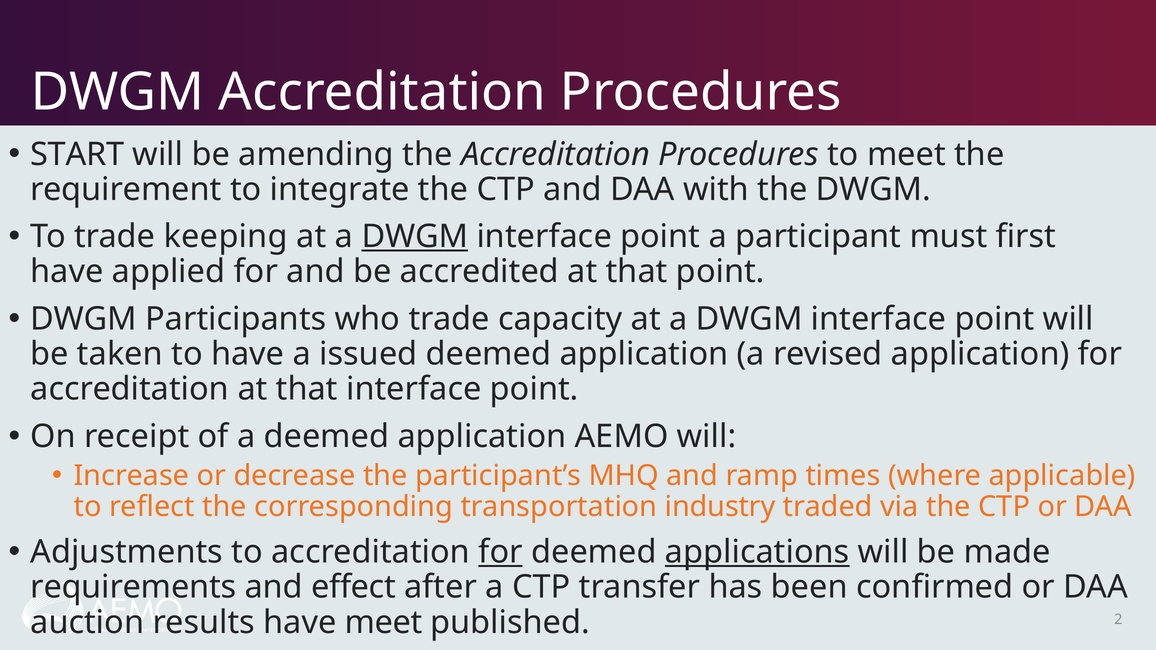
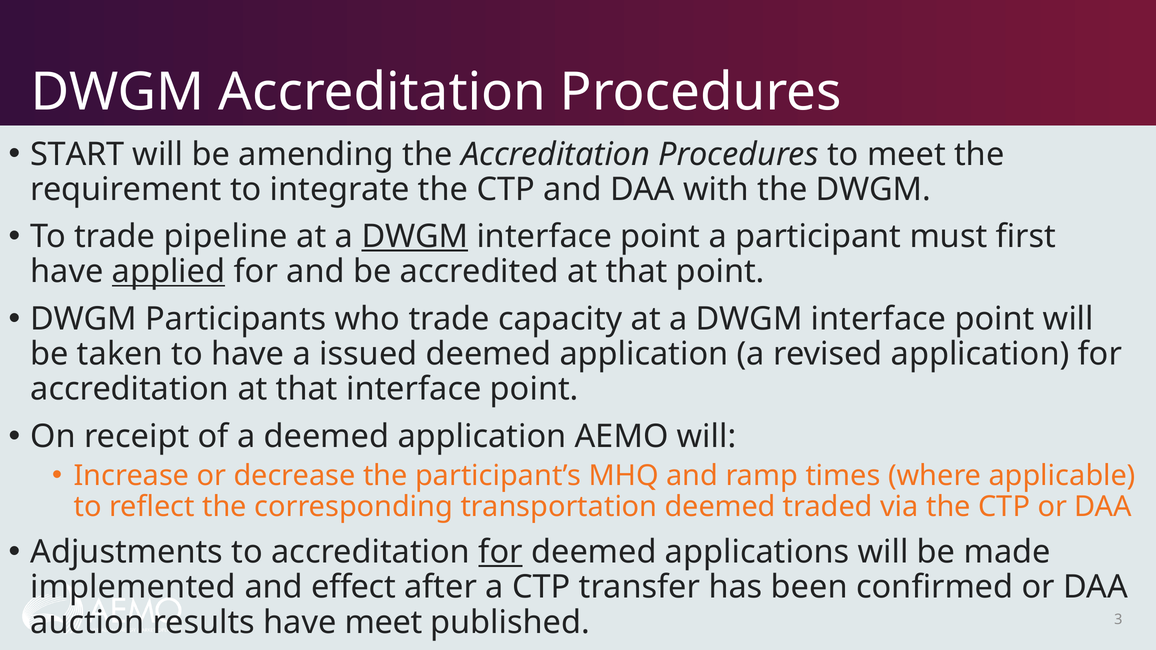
keeping: keeping -> pipeline
applied underline: none -> present
transportation industry: industry -> deemed
applications underline: present -> none
requirements: requirements -> implemented
2: 2 -> 3
